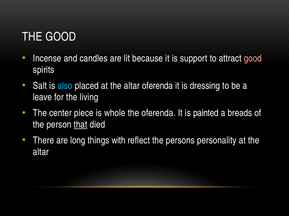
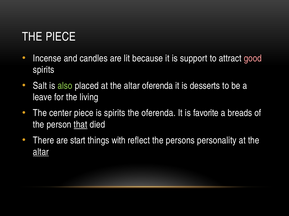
THE GOOD: GOOD -> PIECE
also colour: light blue -> light green
dressing: dressing -> desserts
is whole: whole -> spirits
painted: painted -> favorite
long: long -> start
altar at (41, 152) underline: none -> present
